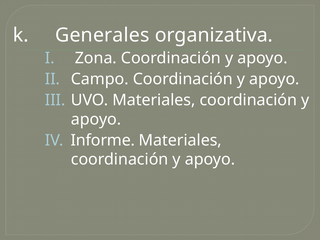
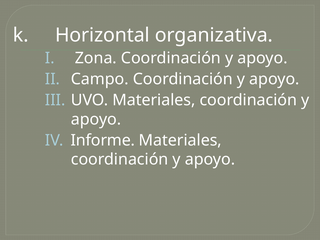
Generales: Generales -> Horizontal
